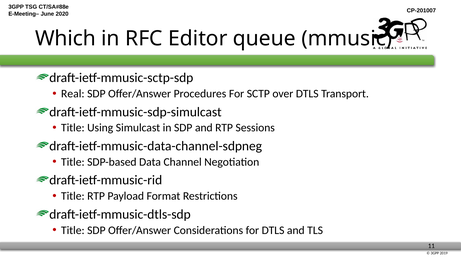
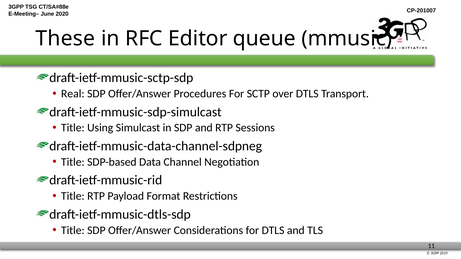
Which: Which -> These
